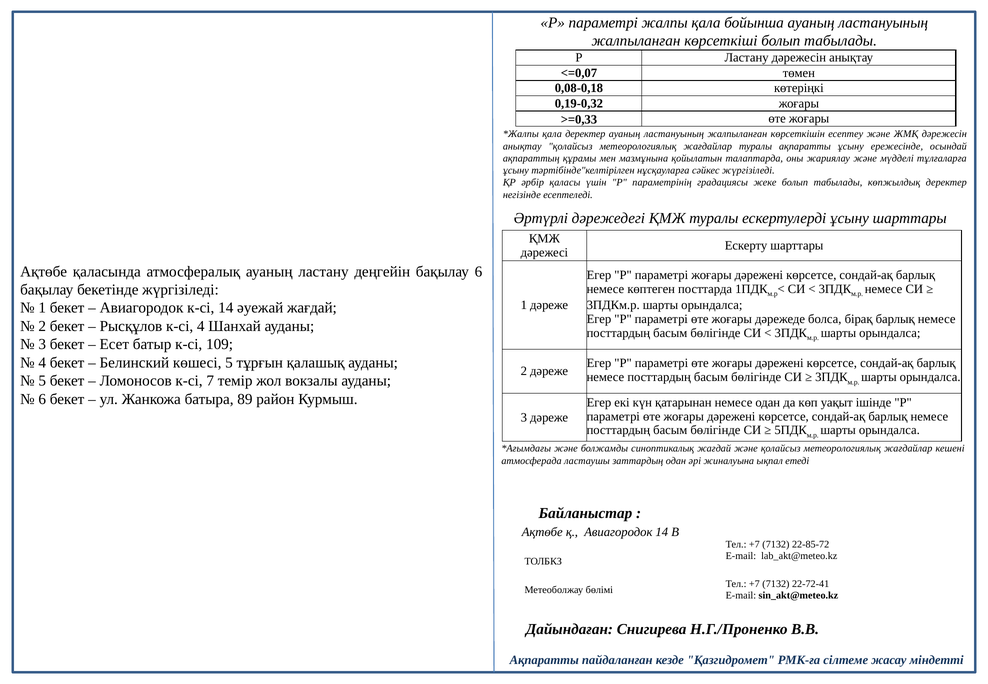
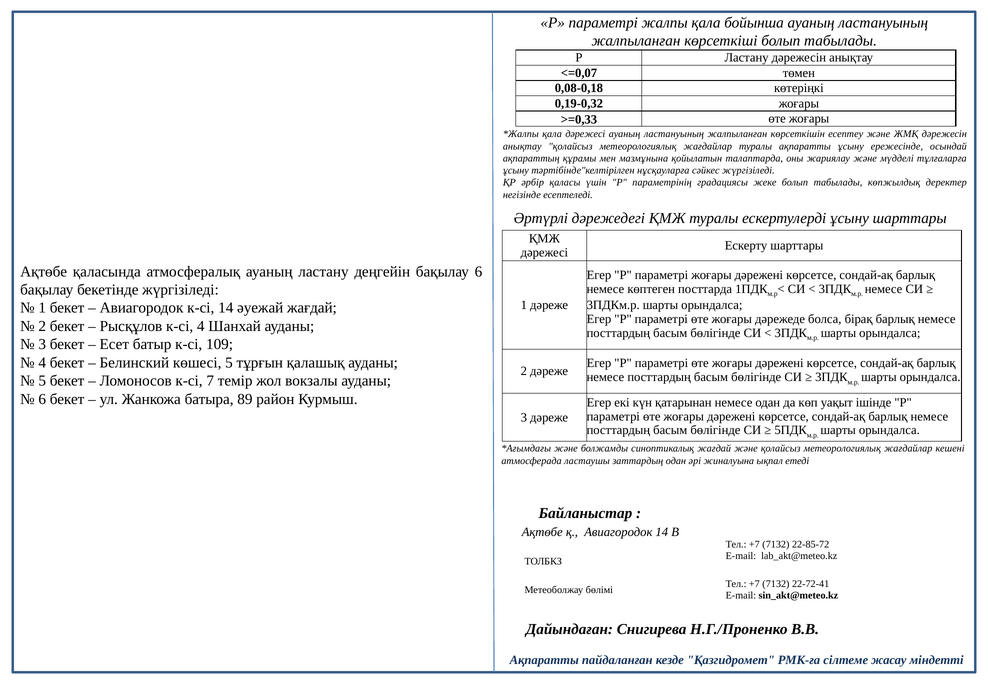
қала деректер: деректер -> дәрежесі
